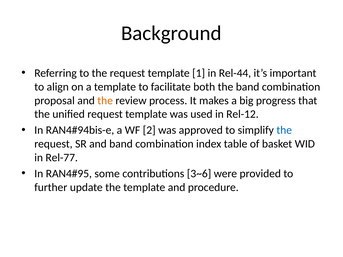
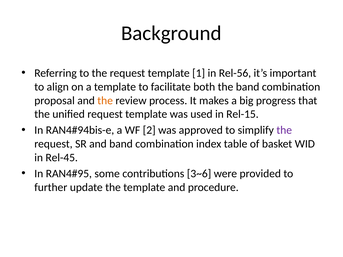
Rel-44: Rel-44 -> Rel-56
Rel-12: Rel-12 -> Rel-15
the at (284, 130) colour: blue -> purple
Rel-77: Rel-77 -> Rel-45
